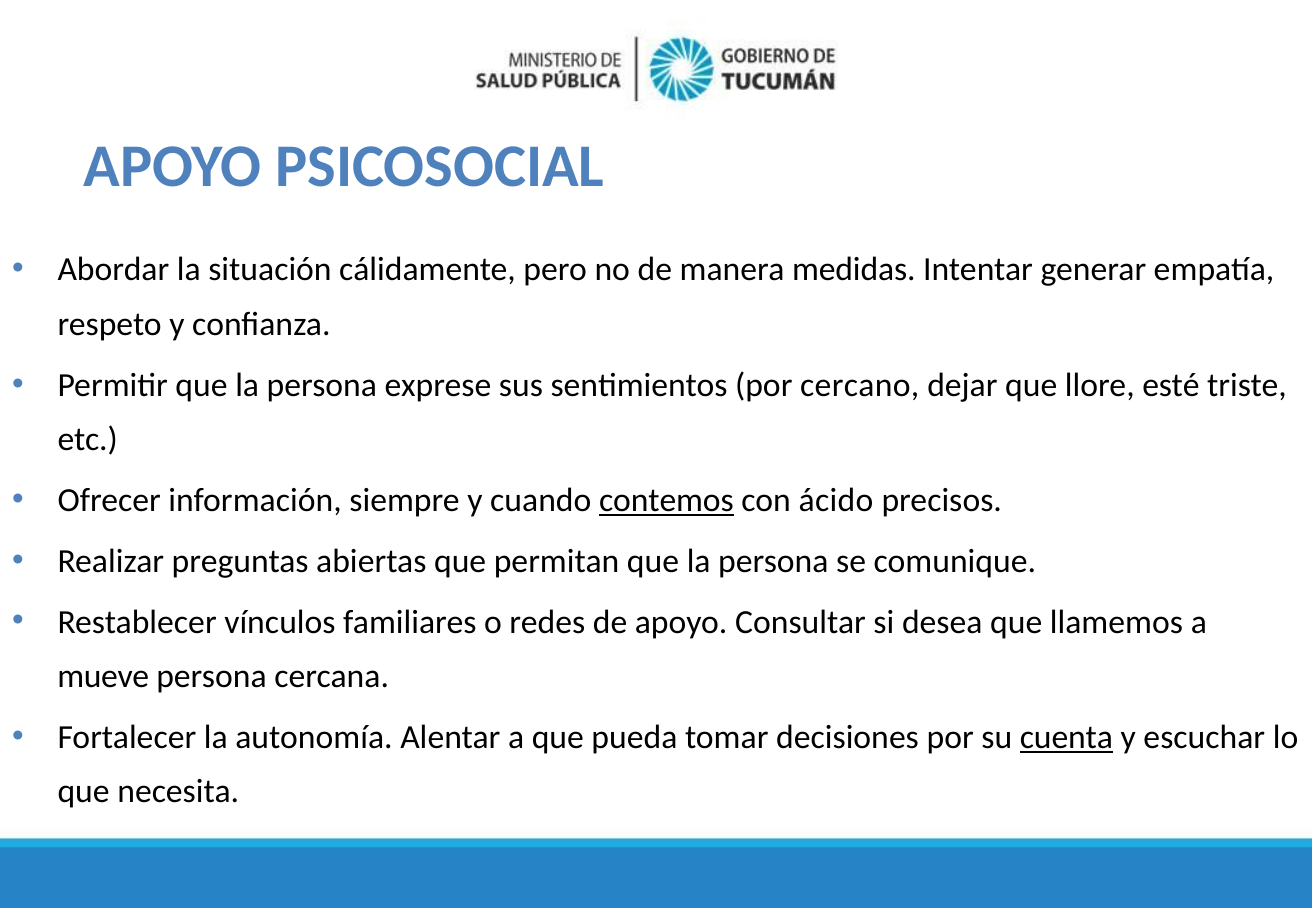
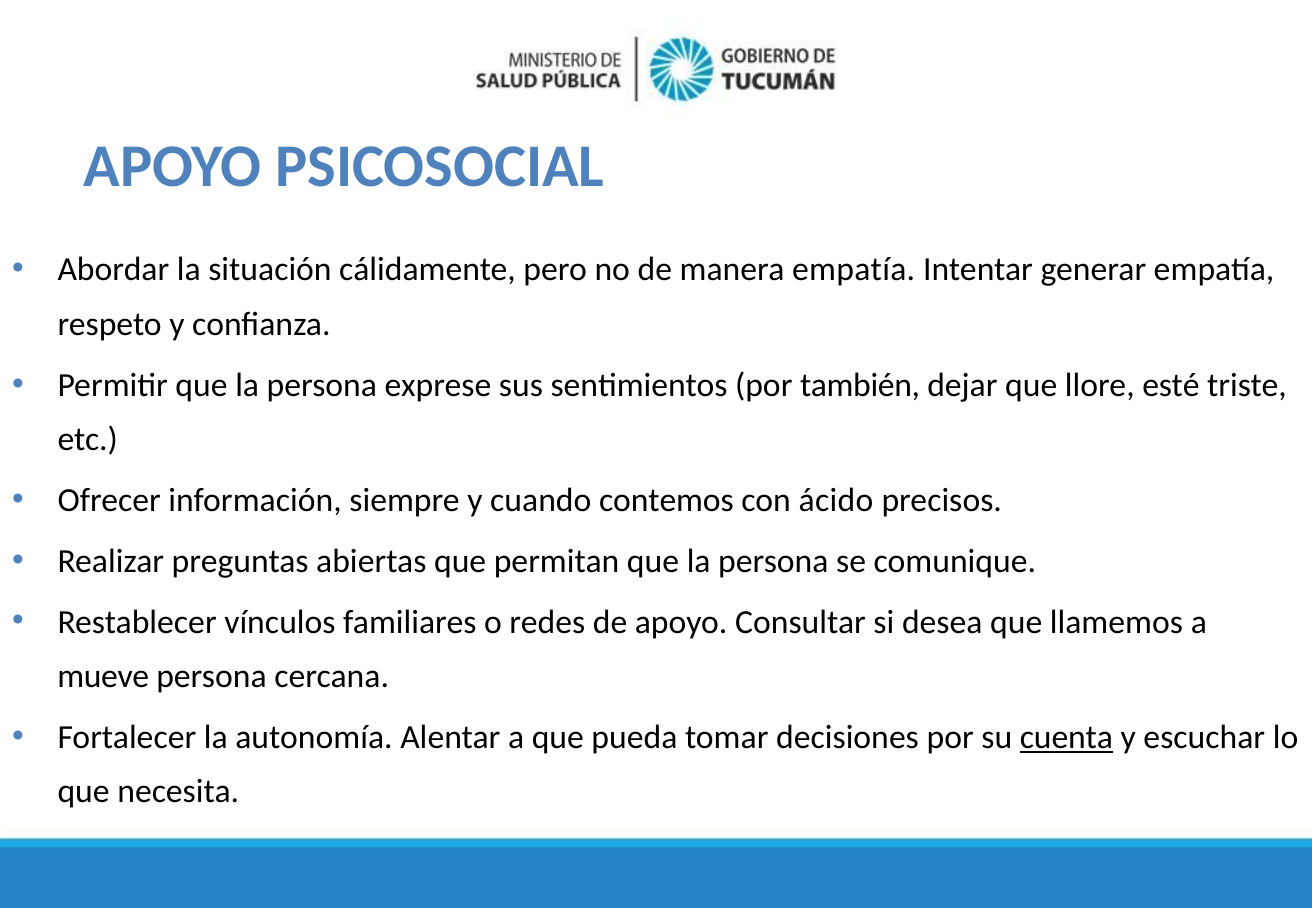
manera medidas: medidas -> empatía
cercano: cercano -> también
contemos underline: present -> none
